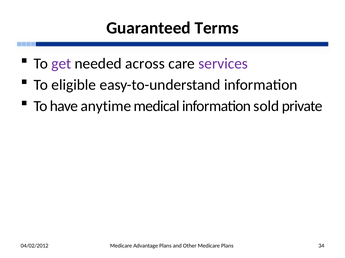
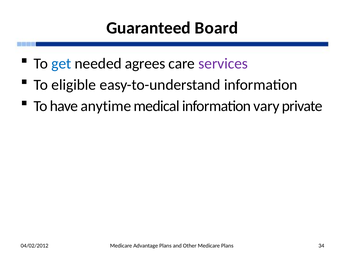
Terms: Terms -> Board
get colour: purple -> blue
across: across -> agrees
sold: sold -> vary
